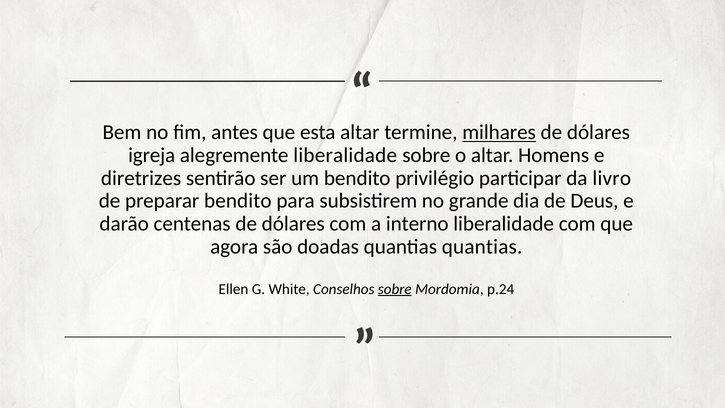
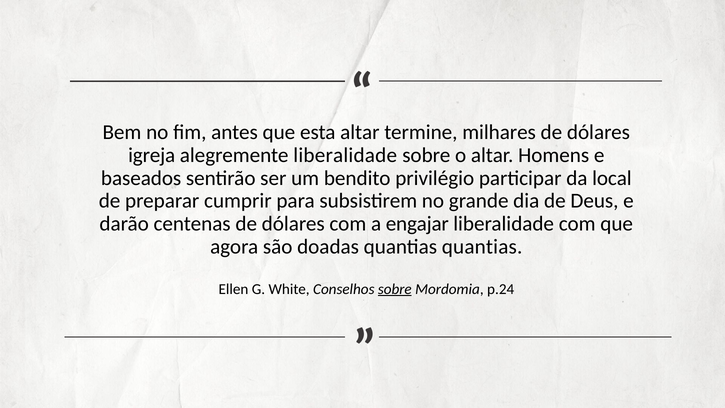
milhares underline: present -> none
diretrizes: diretrizes -> baseados
livro: livro -> local
preparar bendito: bendito -> cumprir
interno: interno -> engajar
